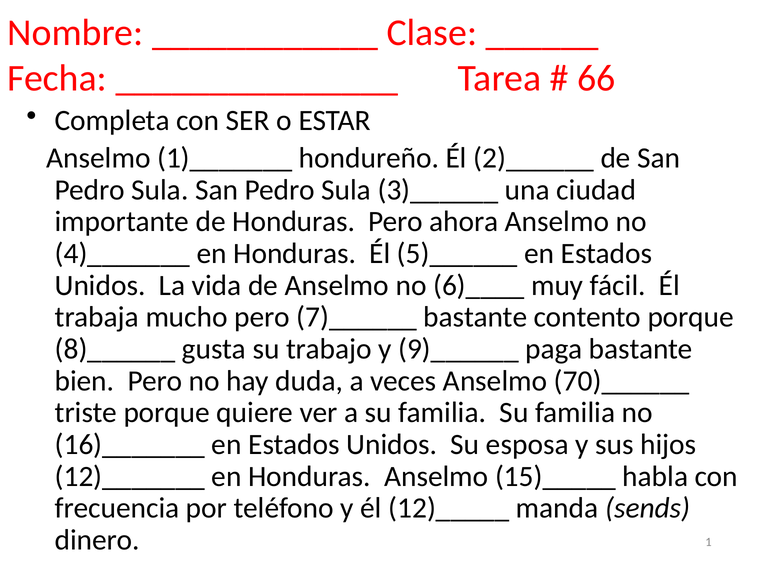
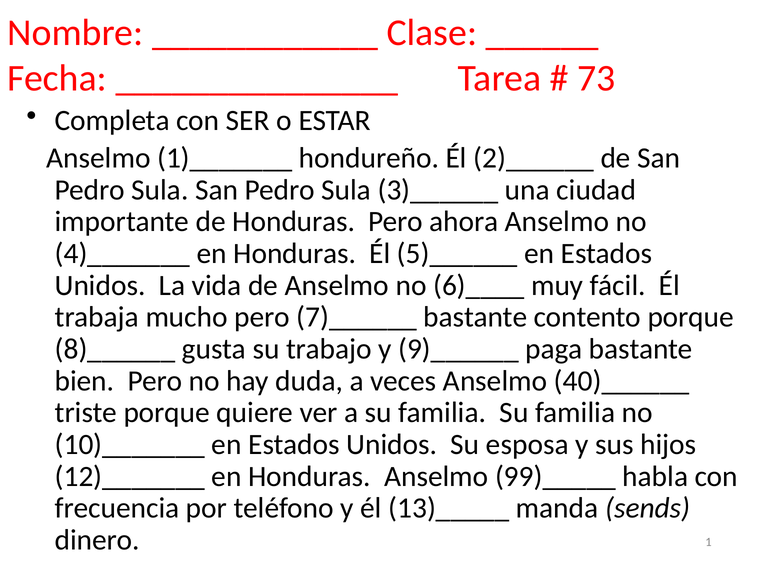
66: 66 -> 73
70)______: 70)______ -> 40)______
16)_______: 16)_______ -> 10)_______
15)_____: 15)_____ -> 99)_____
12)_____: 12)_____ -> 13)_____
